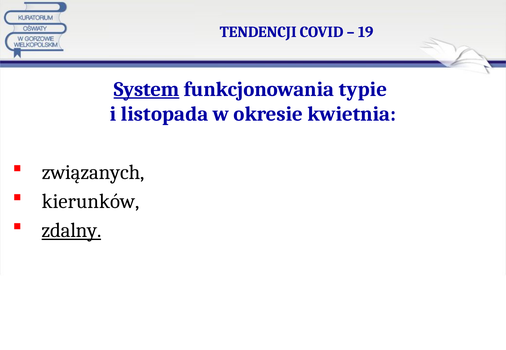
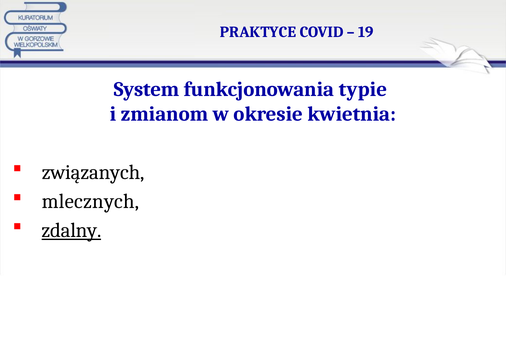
TENDENCJI: TENDENCJI -> PRAKTYCE
System underline: present -> none
listopada: listopada -> zmianom
kierunków: kierunków -> mlecznych
